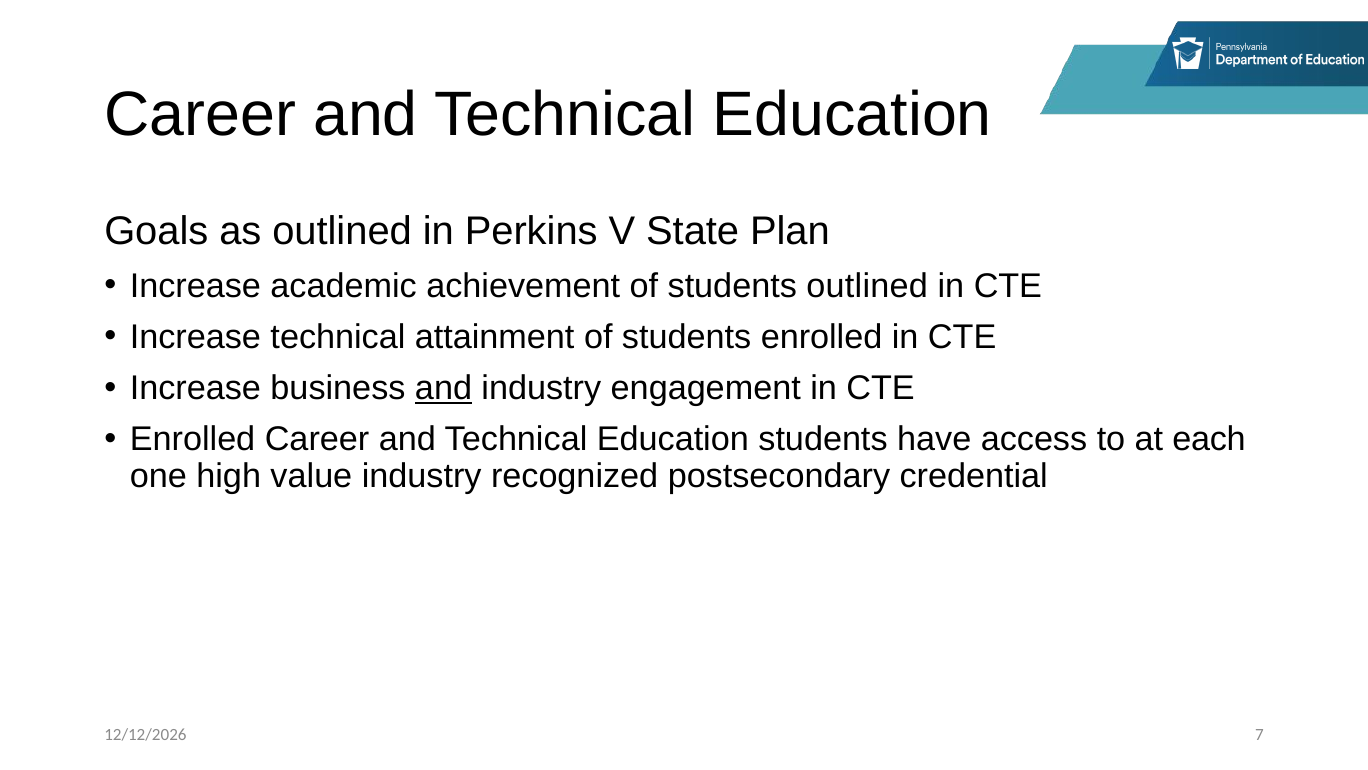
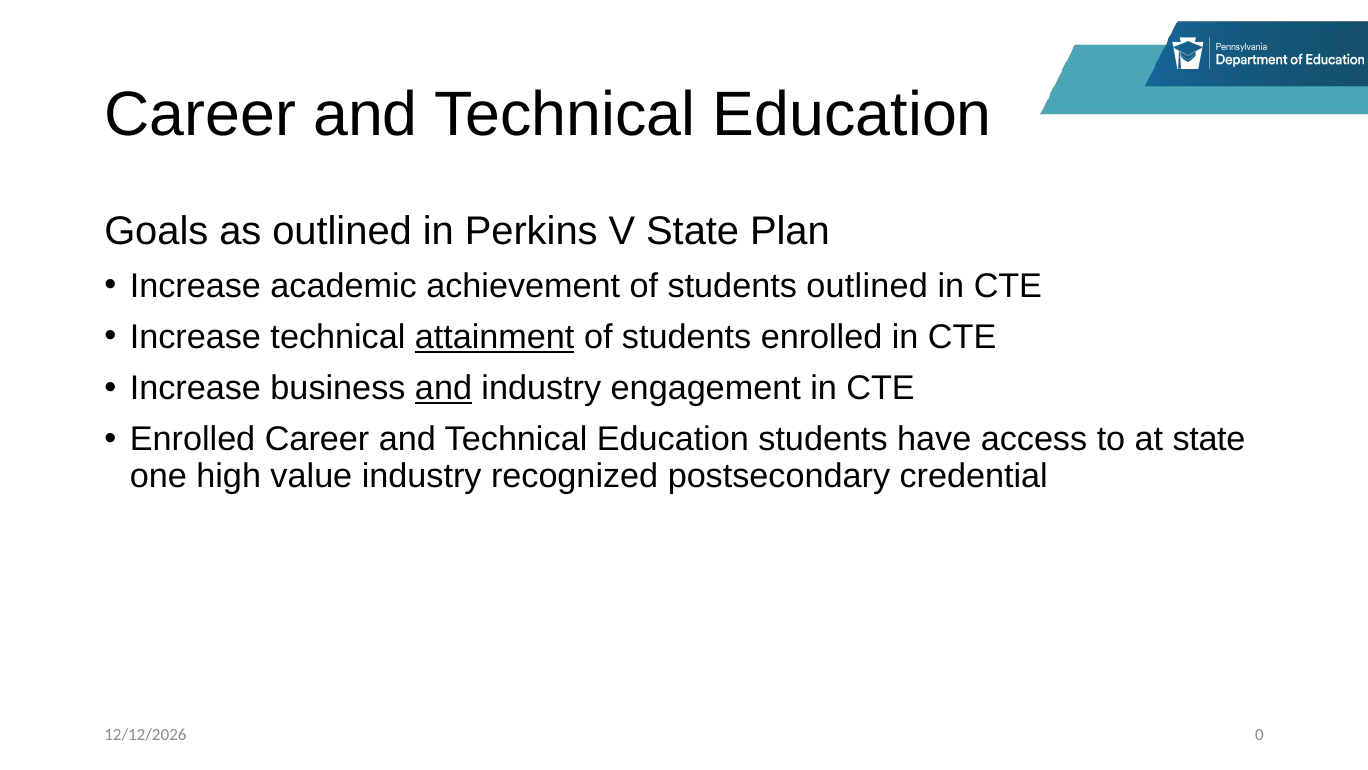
attainment underline: none -> present
at each: each -> state
7: 7 -> 0
